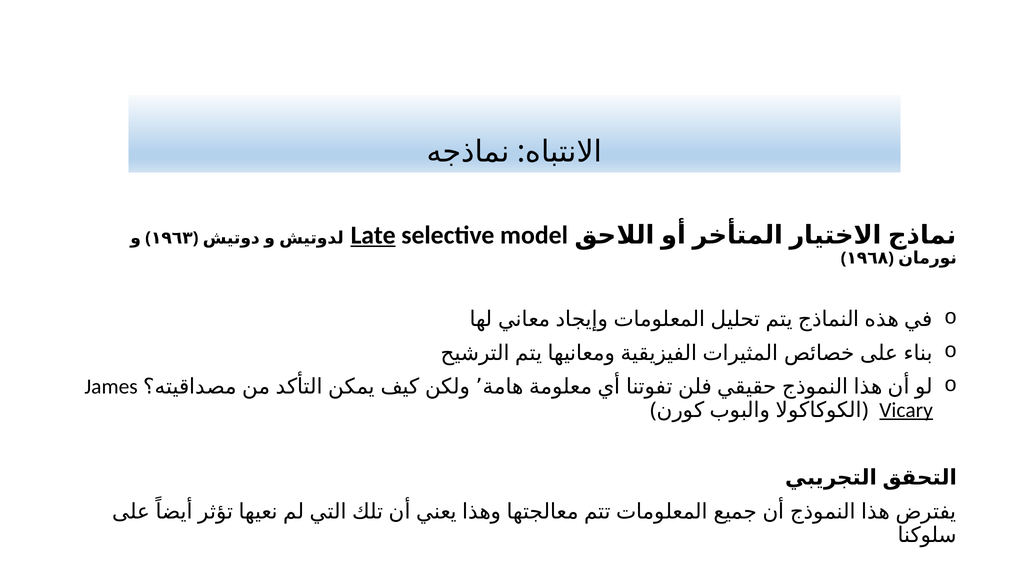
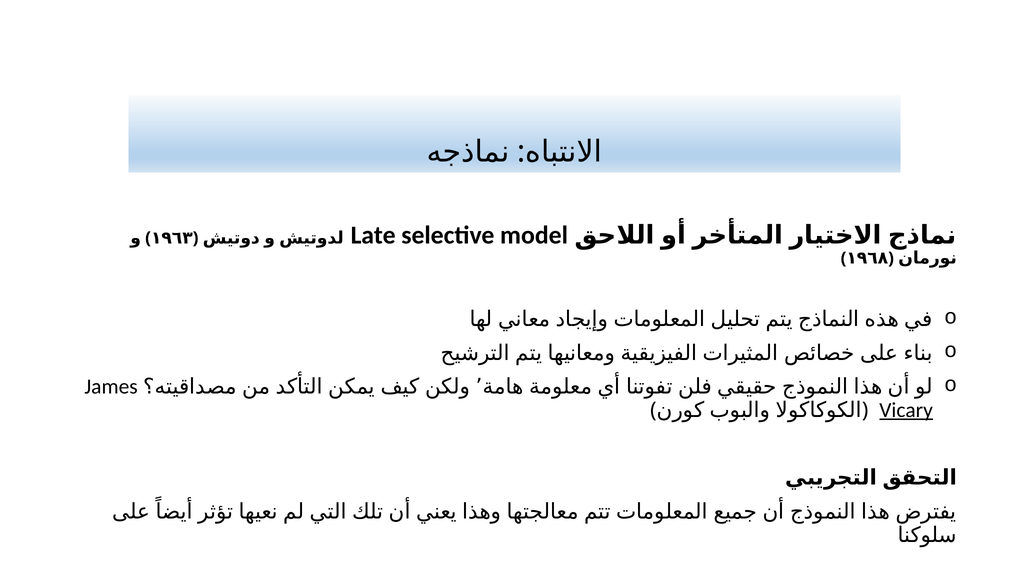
Late underline: present -> none
